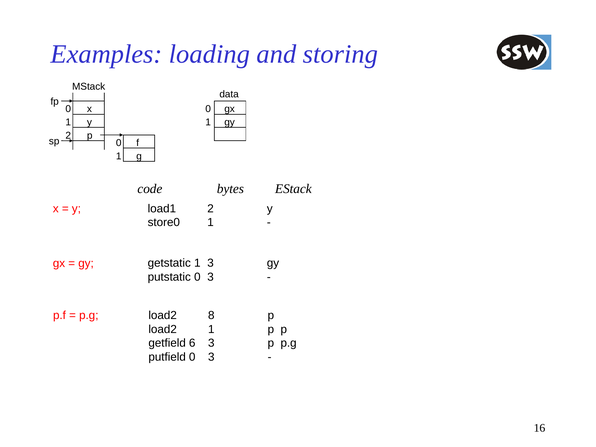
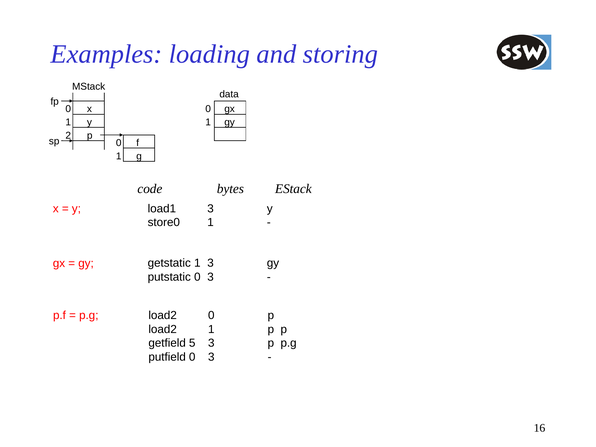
load1 2: 2 -> 3
load2 8: 8 -> 0
6: 6 -> 5
